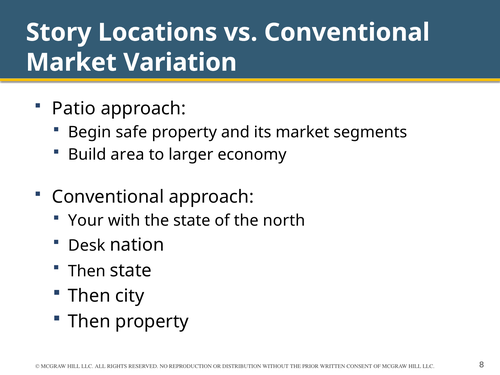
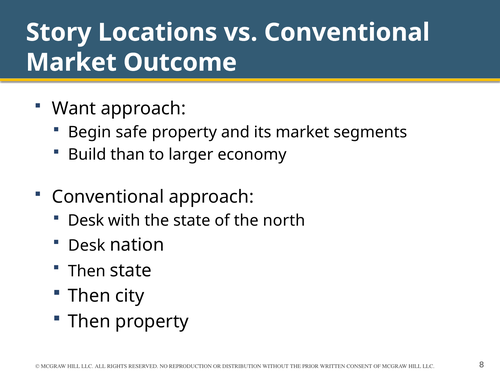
Variation: Variation -> Outcome
Patio: Patio -> Want
area: area -> than
Your at (86, 220): Your -> Desk
